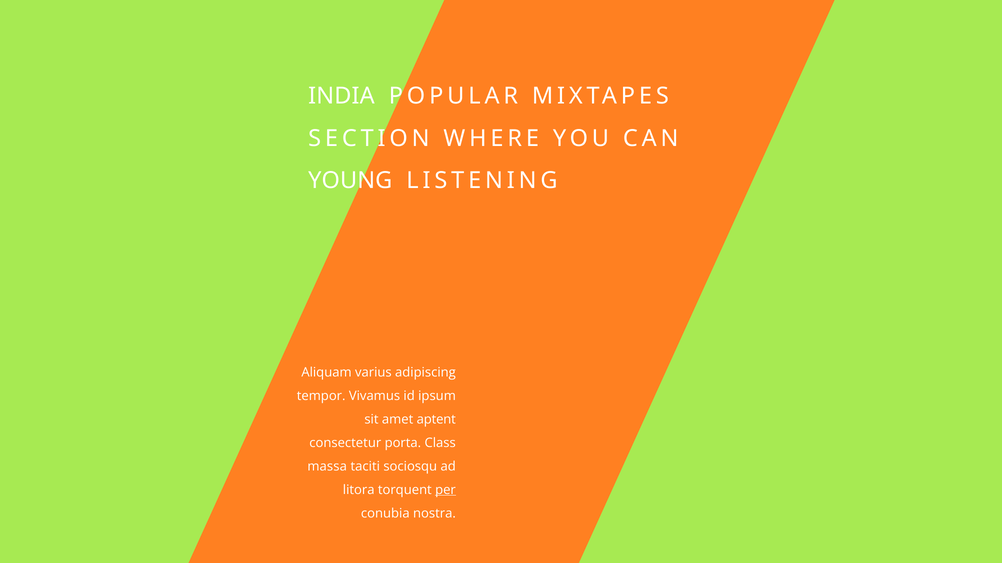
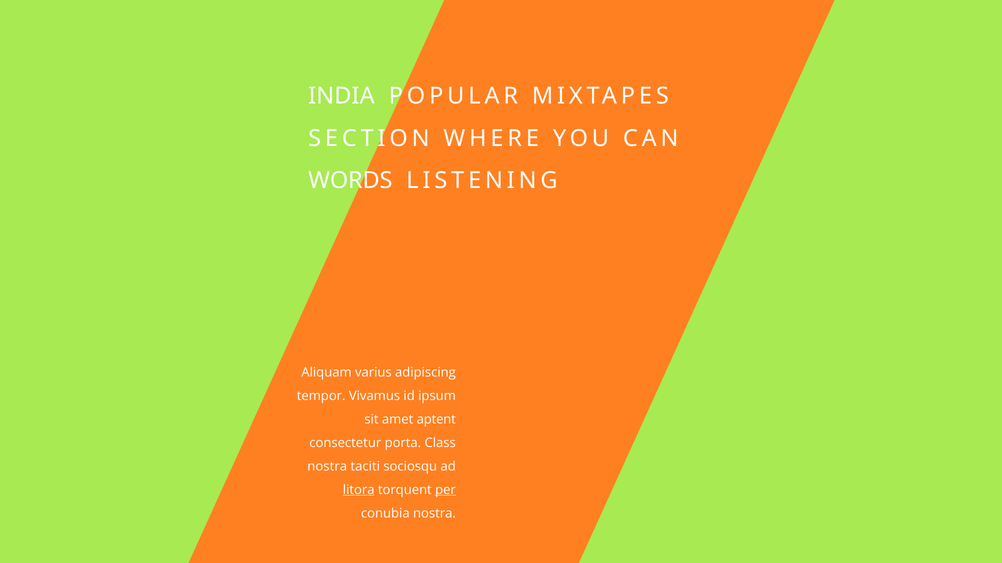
YOUNG: YOUNG -> WORDS
massa at (327, 467): massa -> nostra
litora underline: none -> present
